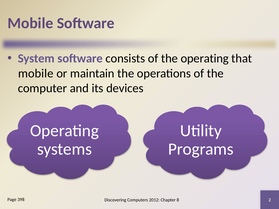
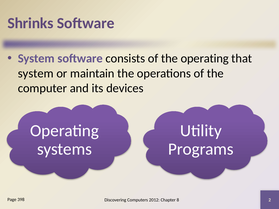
Mobile at (30, 23): Mobile -> Shrinks
mobile at (36, 73): mobile -> system
